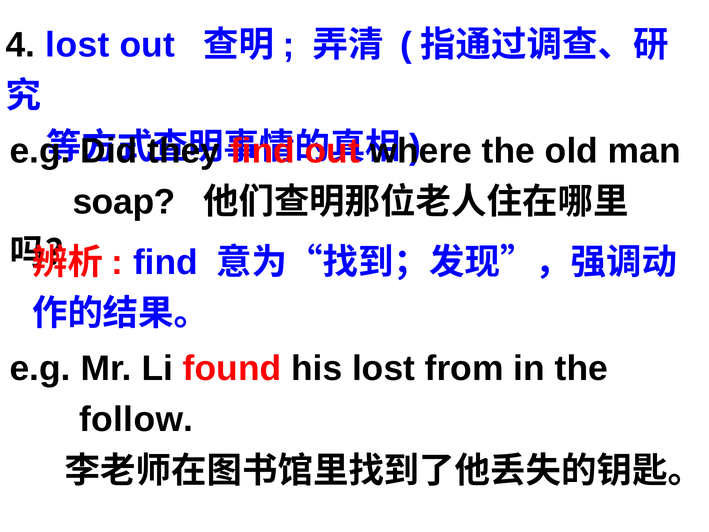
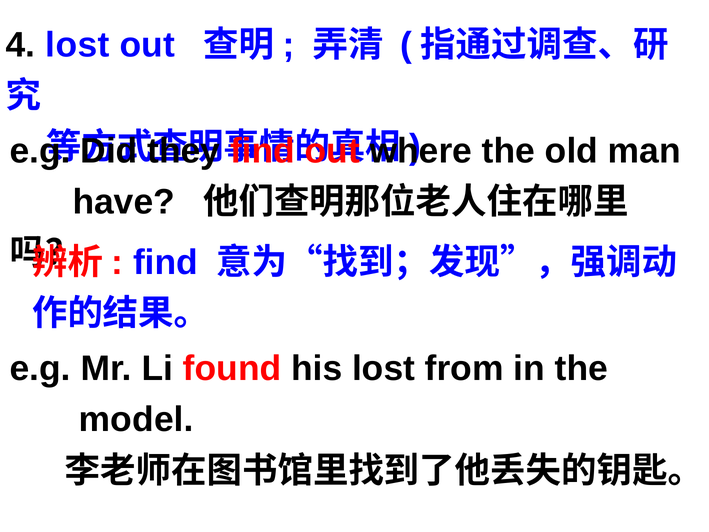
soap: soap -> have
follow: follow -> model
